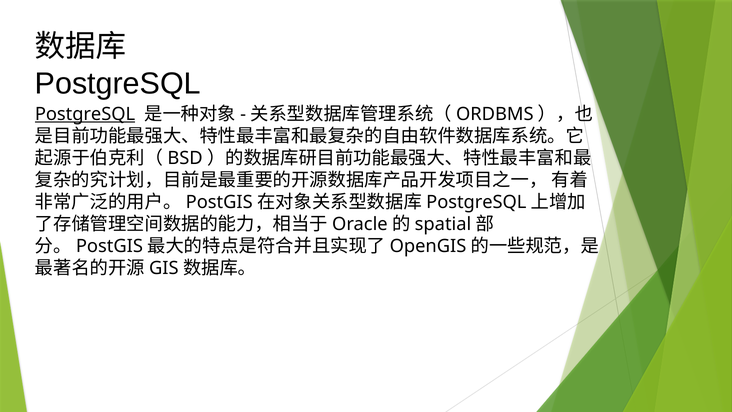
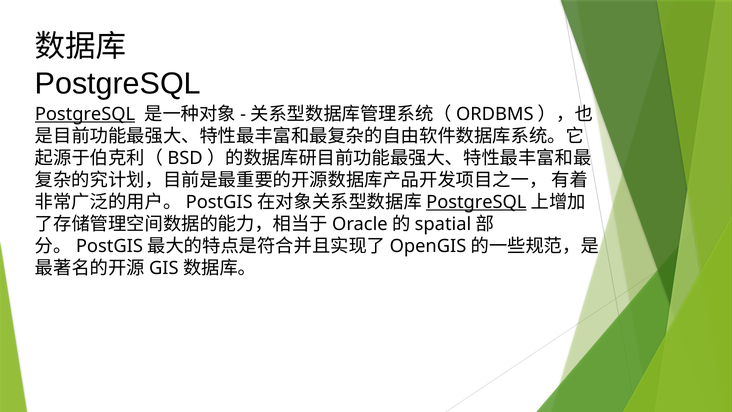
PostgreSQL at (476, 202) underline: none -> present
